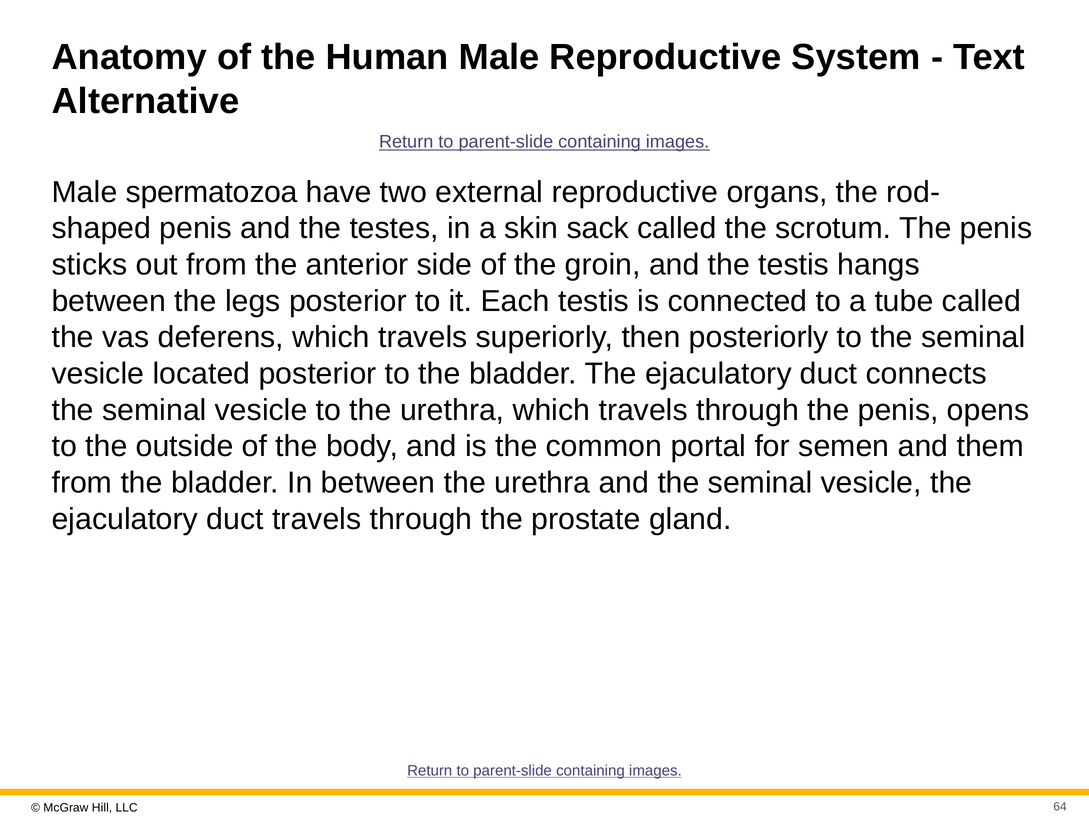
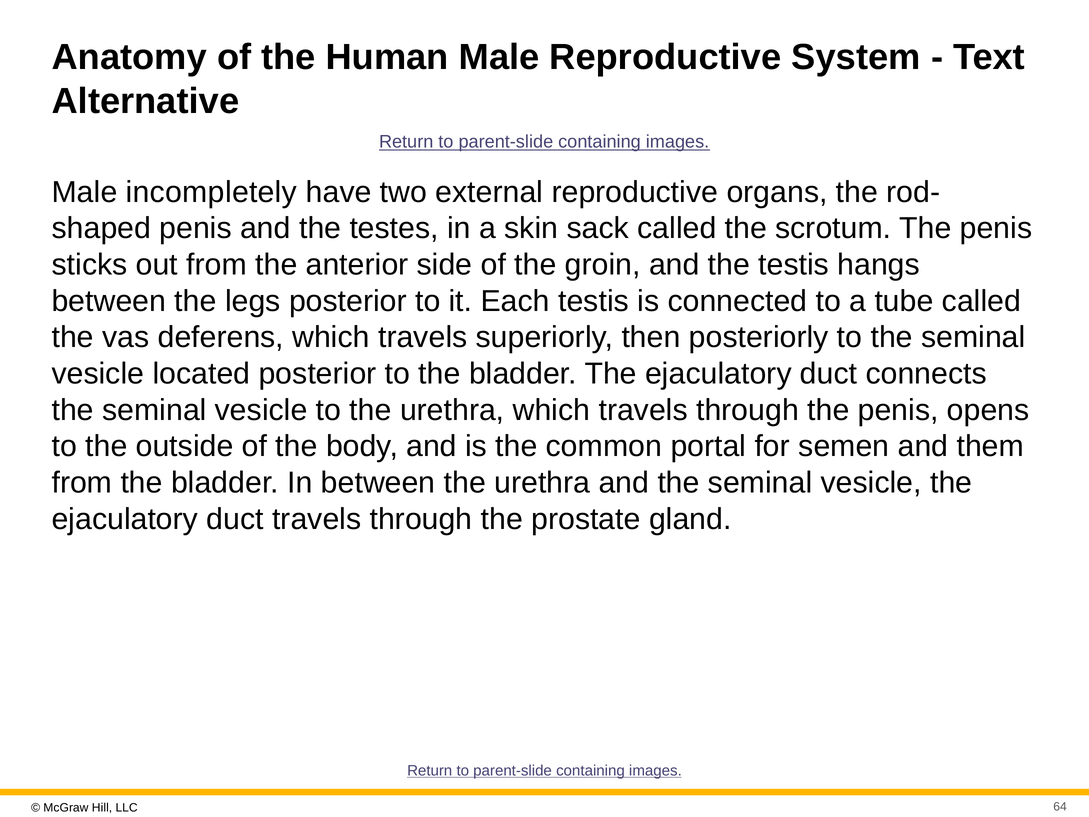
spermatozoa: spermatozoa -> incompletely
